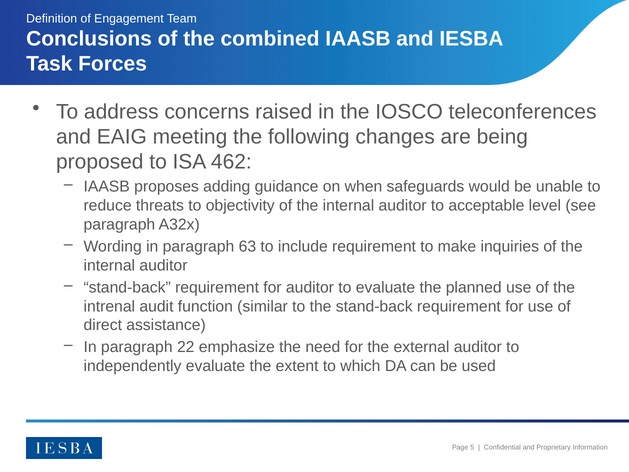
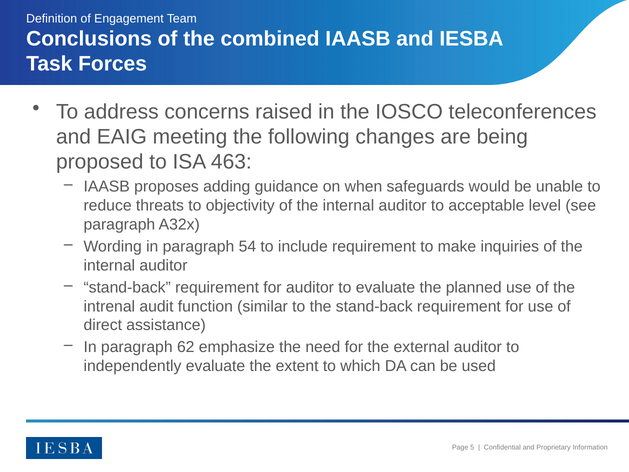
462: 462 -> 463
63: 63 -> 54
22: 22 -> 62
